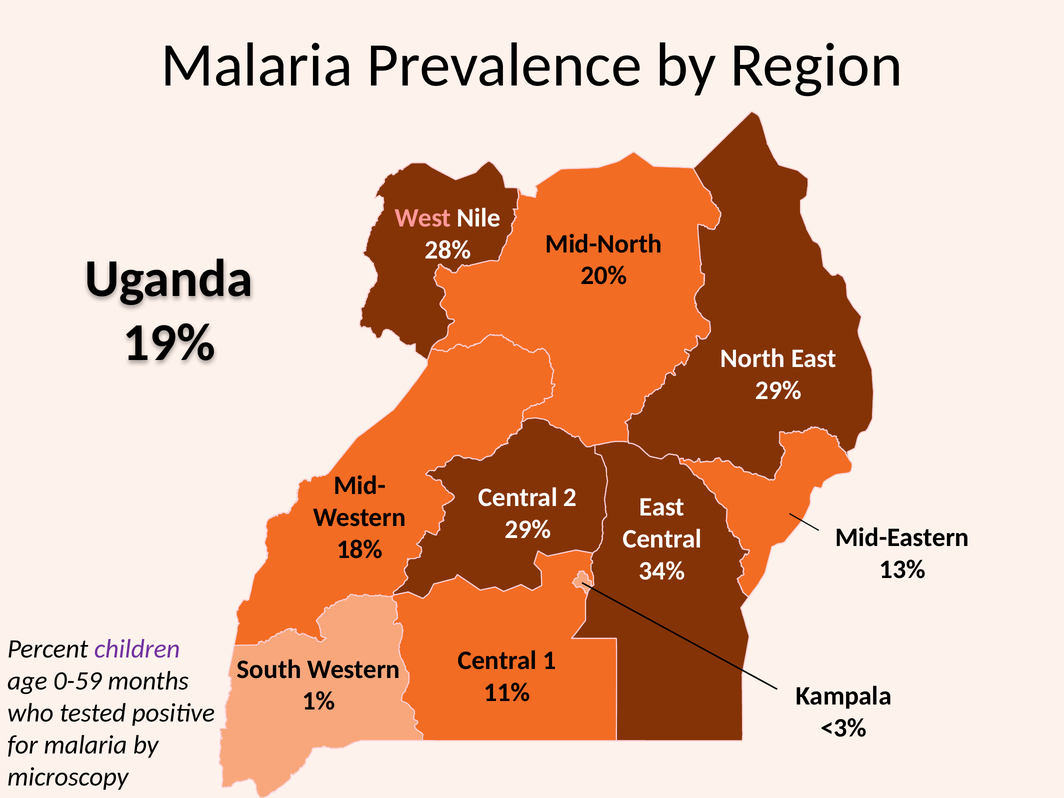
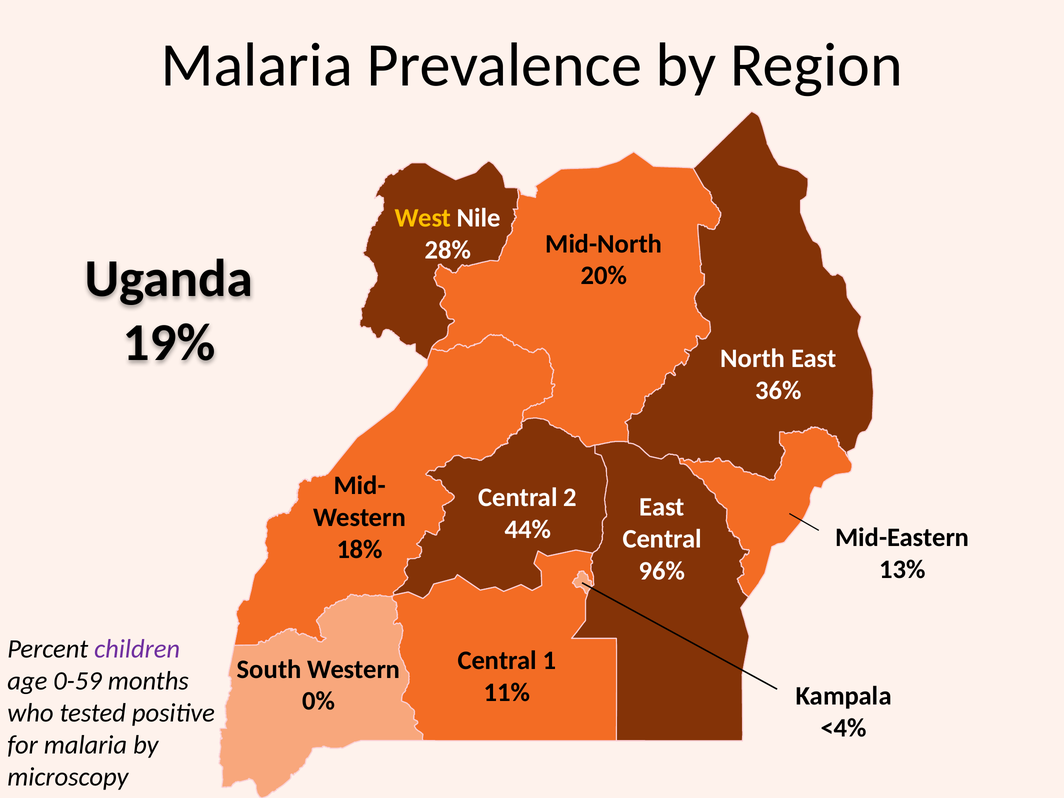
West colour: pink -> yellow
29% at (778, 391): 29% -> 36%
29% at (528, 529): 29% -> 44%
34%: 34% -> 96%
1%: 1% -> 0%
<3%: <3% -> <4%
